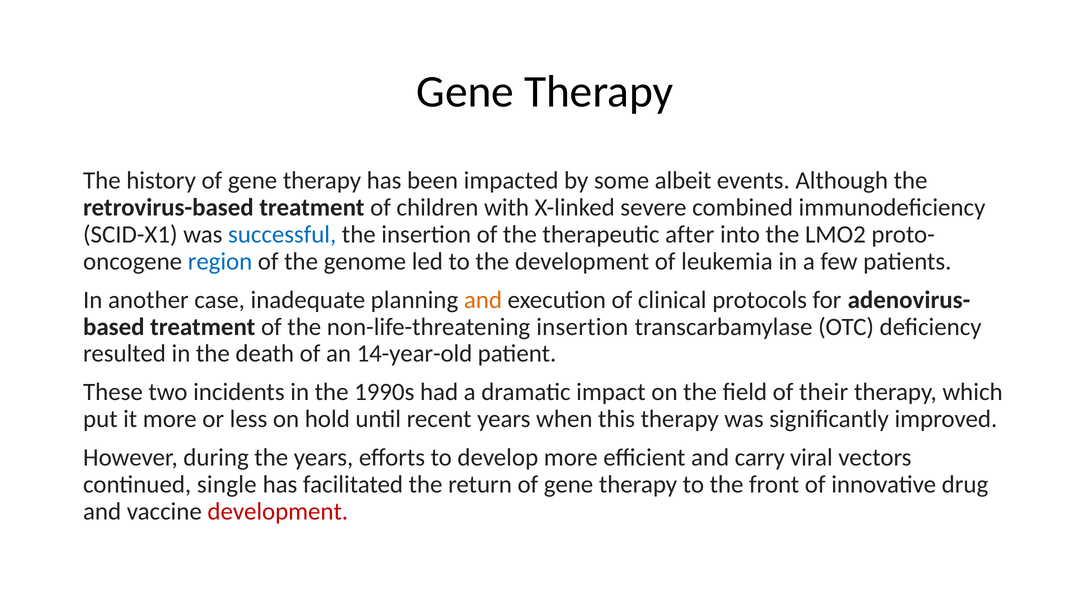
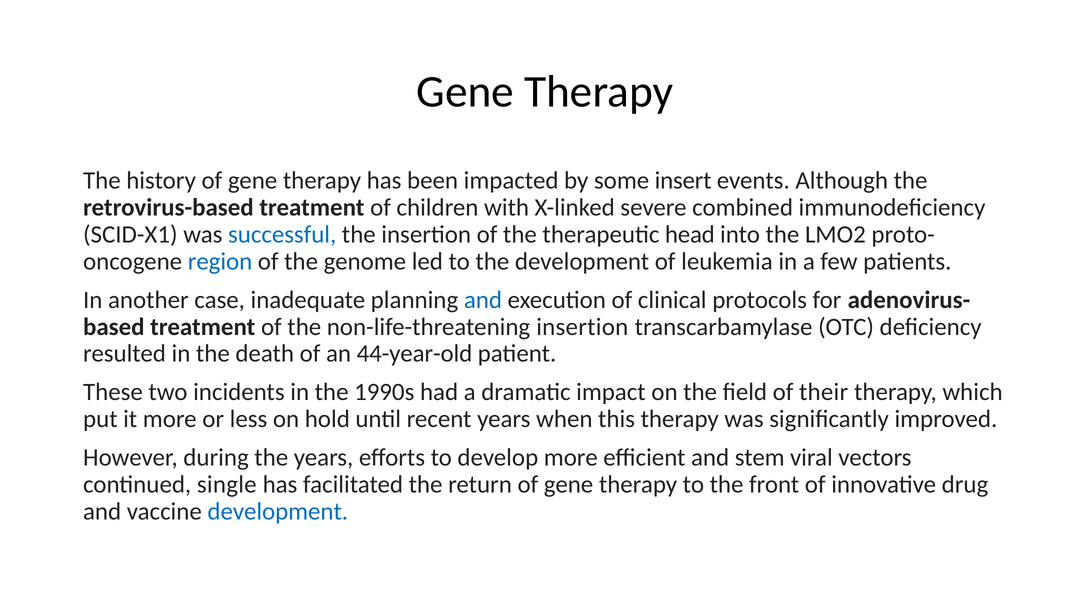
albeit: albeit -> insert
after: after -> head
and at (483, 300) colour: orange -> blue
14-year-old: 14-year-old -> 44-year-old
carry: carry -> stem
development at (278, 511) colour: red -> blue
